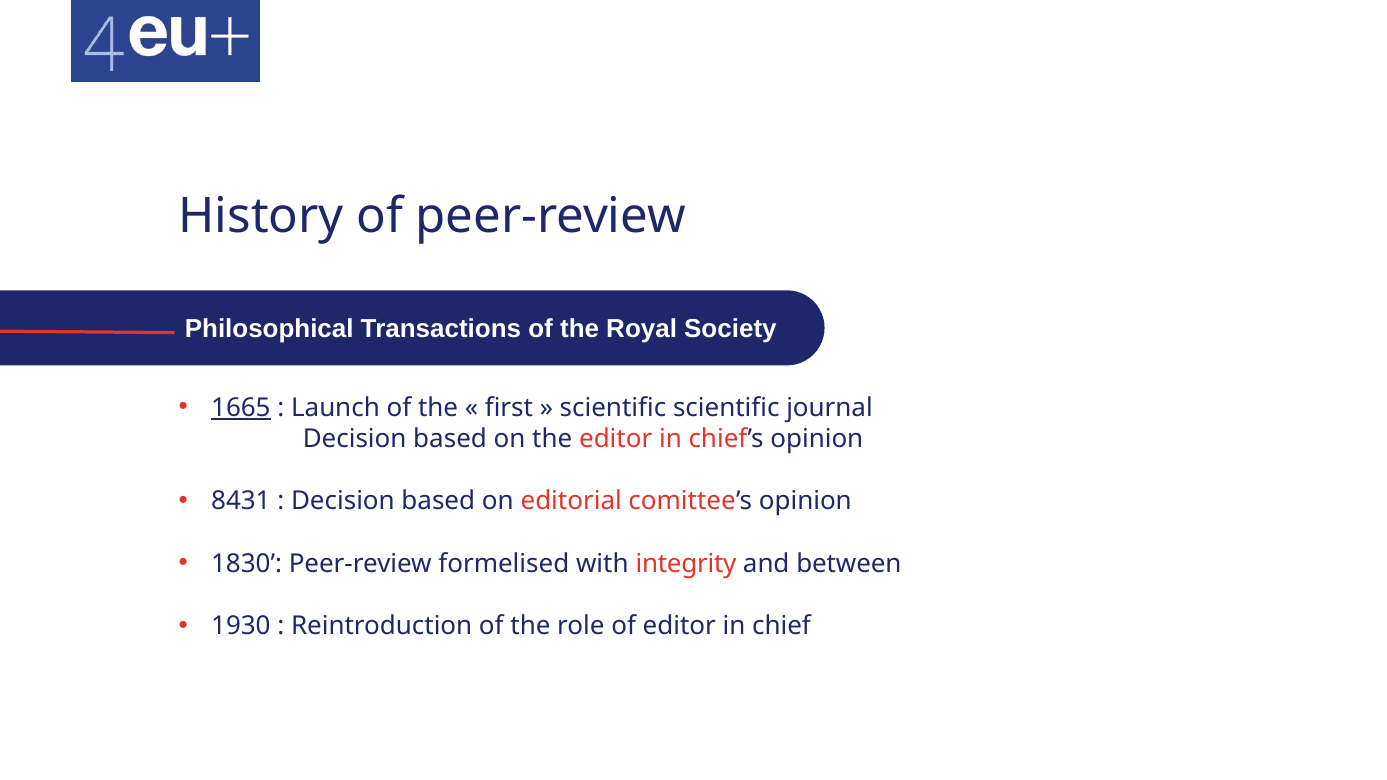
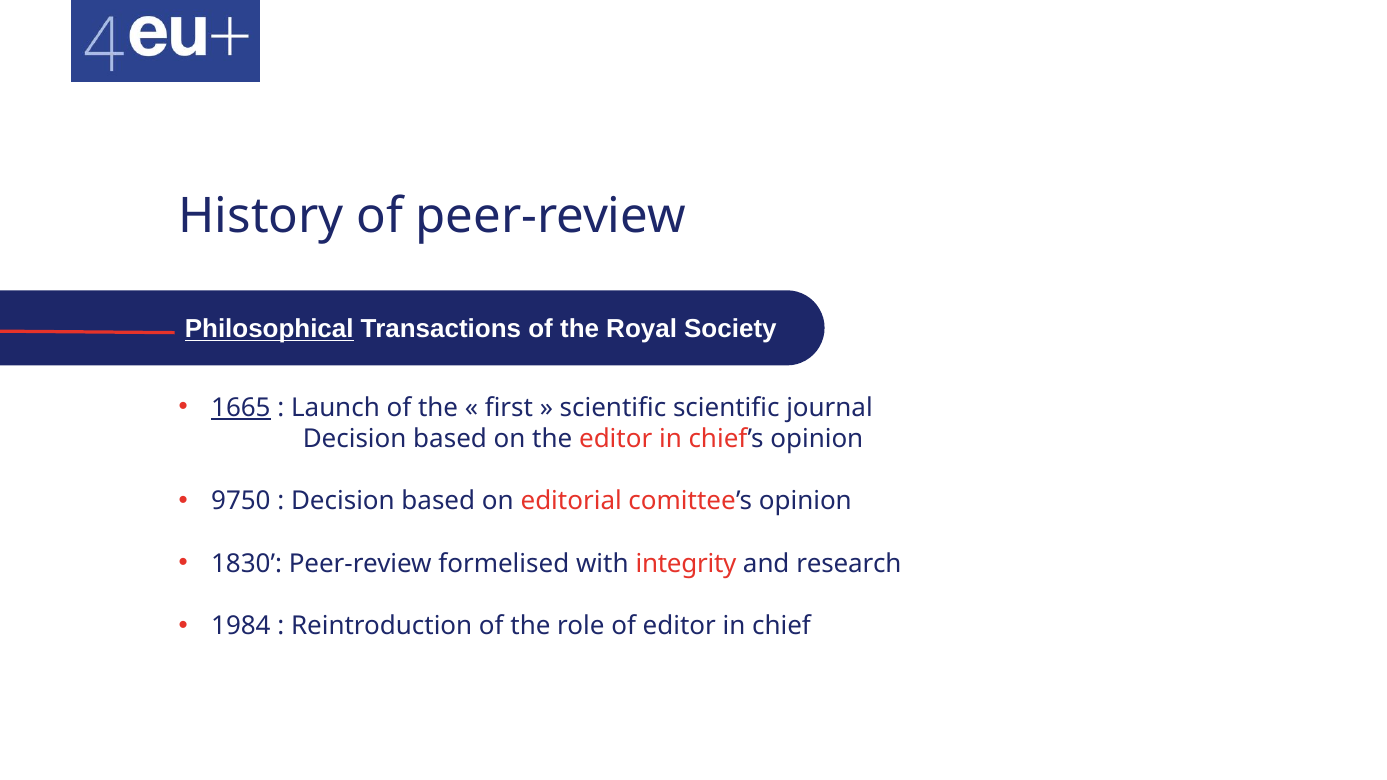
Philosophical underline: none -> present
8431: 8431 -> 9750
between: between -> research
1930: 1930 -> 1984
